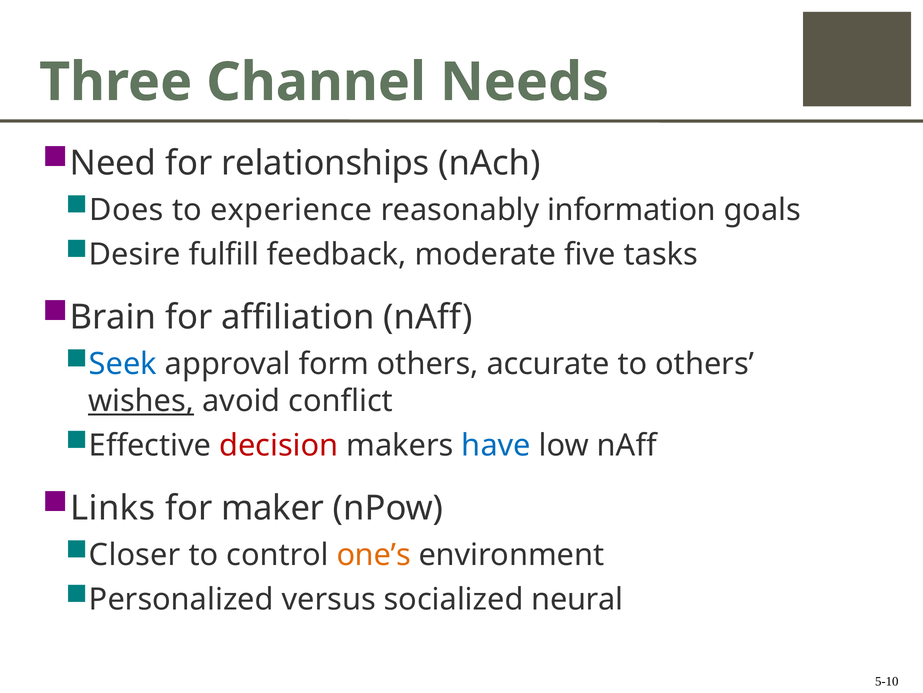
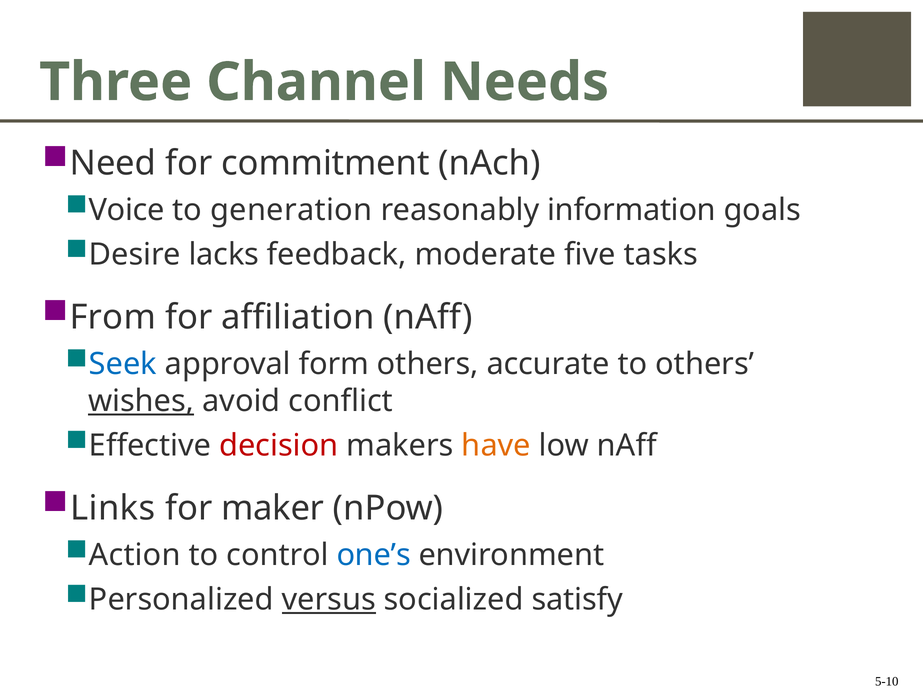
relationships: relationships -> commitment
Does: Does -> Voice
experience: experience -> generation
fulfill: fulfill -> lacks
Brain: Brain -> From
have colour: blue -> orange
Closer: Closer -> Action
one’s colour: orange -> blue
versus underline: none -> present
neural: neural -> satisfy
